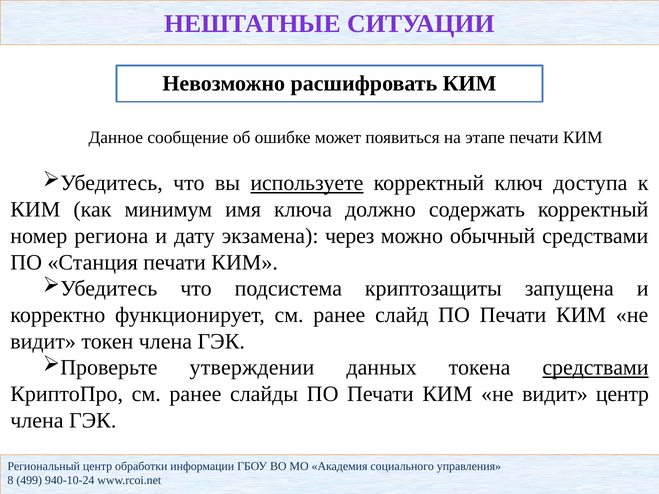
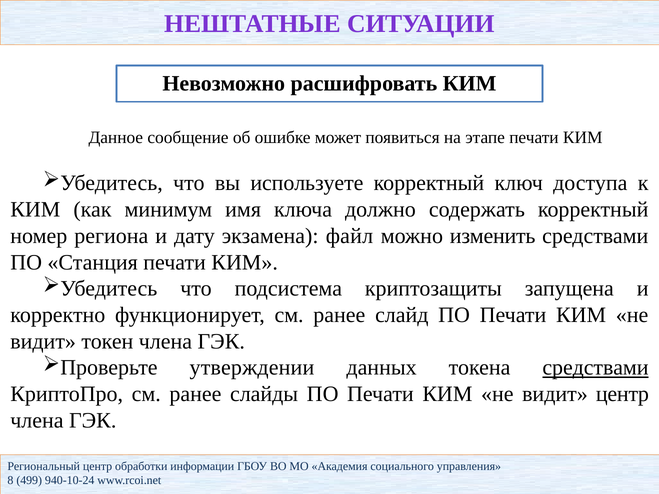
используете underline: present -> none
через: через -> файл
обычный: обычный -> изменить
